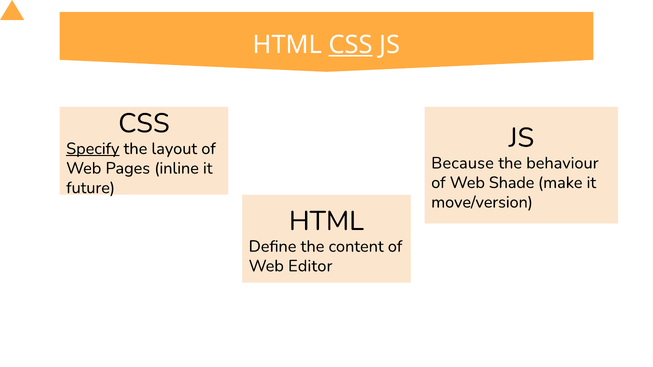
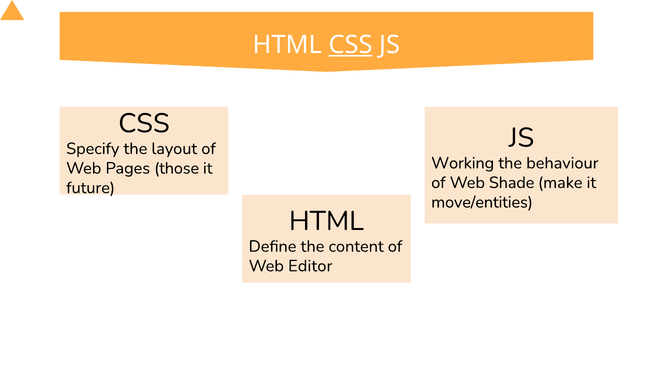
Specify underline: present -> none
Because: Because -> Working
inline: inline -> those
move/version: move/version -> move/entities
